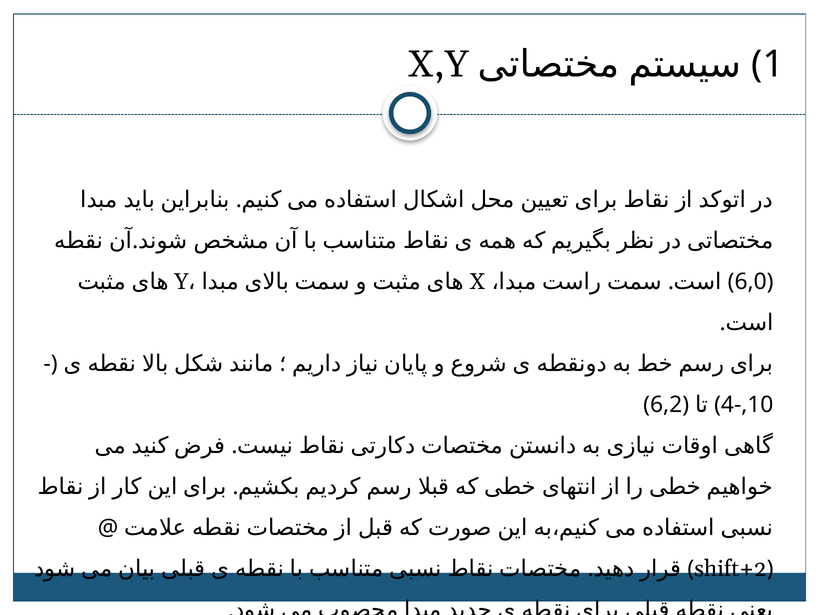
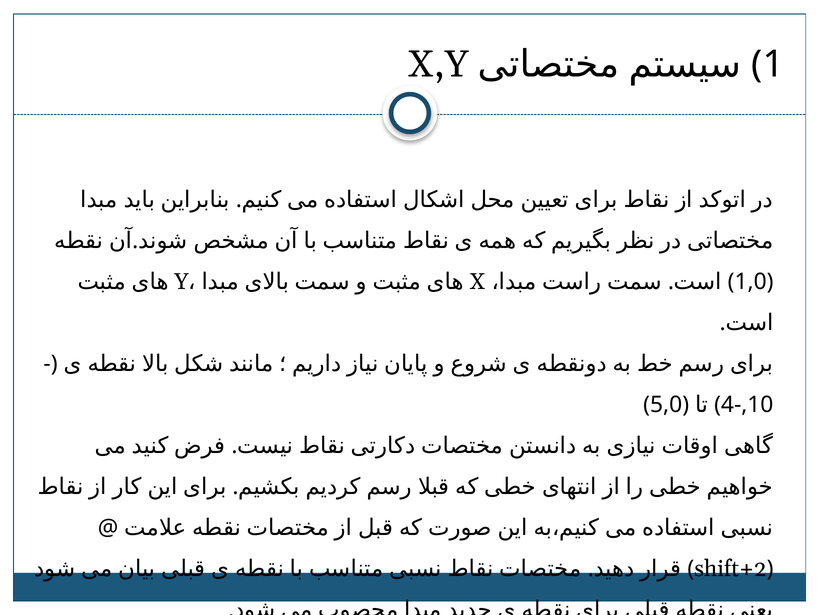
6,0: 6,0 -> 1,0
6,2: 6,2 -> 5,0
